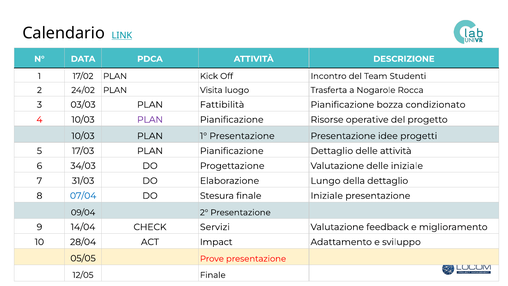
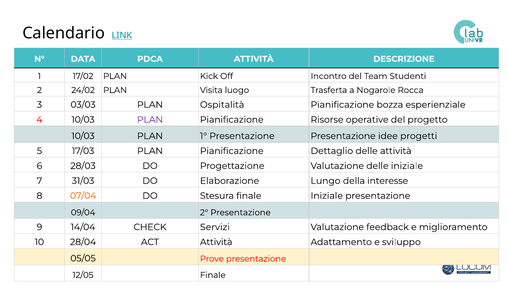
Fattibilità: Fattibilità -> Ospitalità
condizionato: condizionato -> esperienziale
34/03: 34/03 -> 28/03
della dettaglio: dettaglio -> interesse
07/04 colour: blue -> orange
ACT Impact: Impact -> Attività
